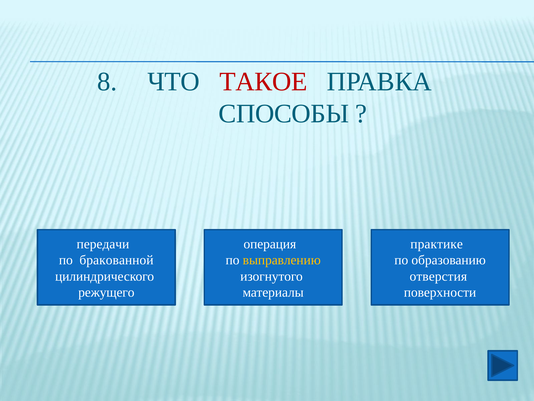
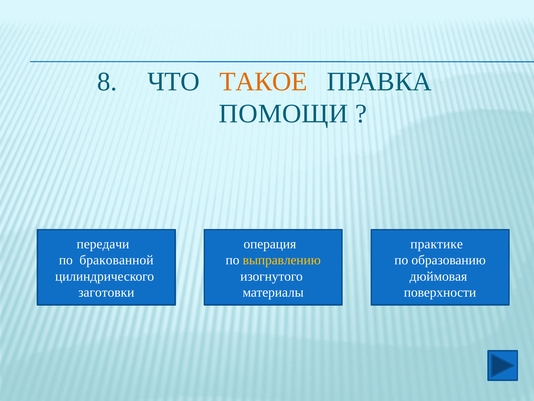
ТАКОЕ colour: red -> orange
СПОСОБЫ: СПОСОБЫ -> ПОМОЩИ
отверстия: отверстия -> дюймовая
режущего: режущего -> заготовки
